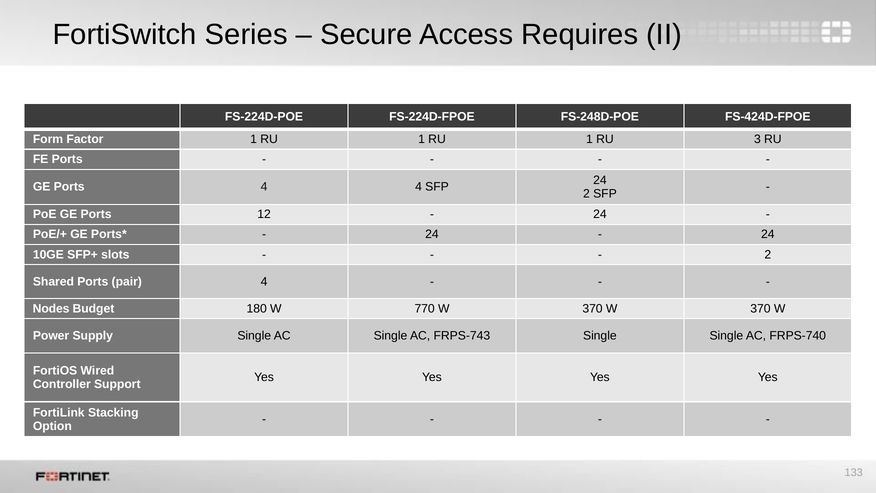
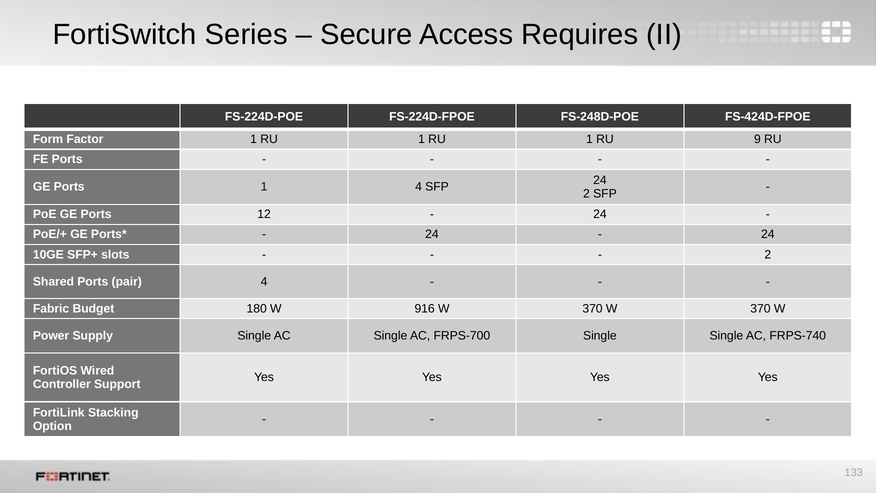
3: 3 -> 9
Ports 4: 4 -> 1
Nodes: Nodes -> Fabric
770: 770 -> 916
FRPS-743: FRPS-743 -> FRPS-700
